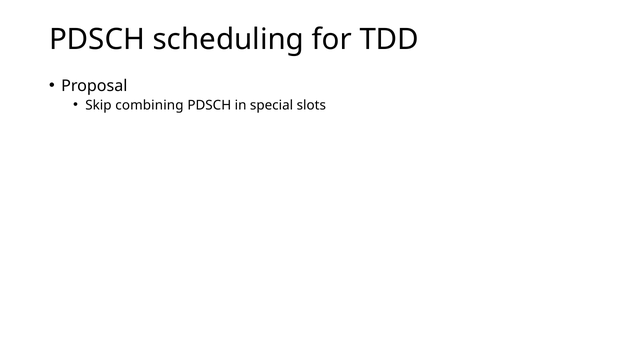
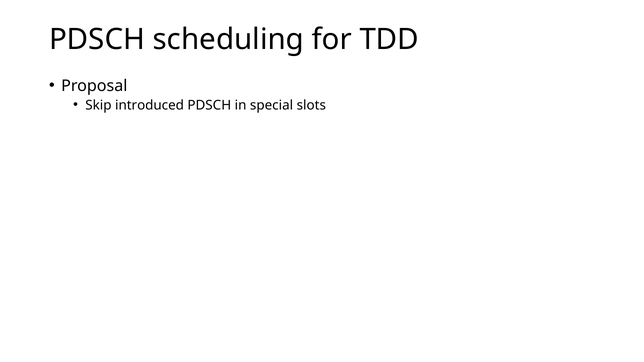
combining: combining -> introduced
